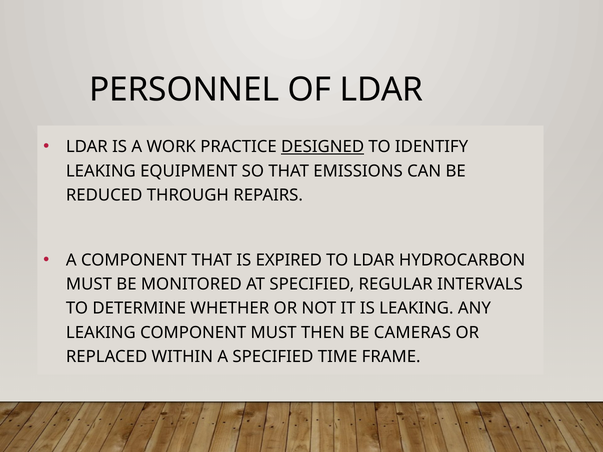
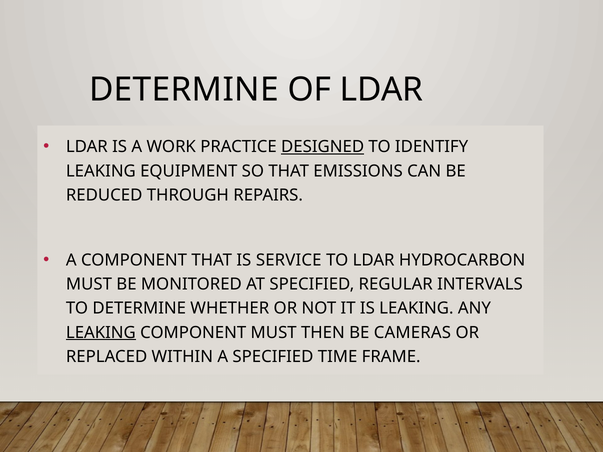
PERSONNEL at (184, 90): PERSONNEL -> DETERMINE
EXPIRED: EXPIRED -> SERVICE
LEAKING at (101, 333) underline: none -> present
